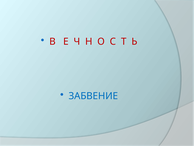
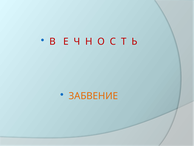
ЗАБВЕНИЕ colour: blue -> orange
